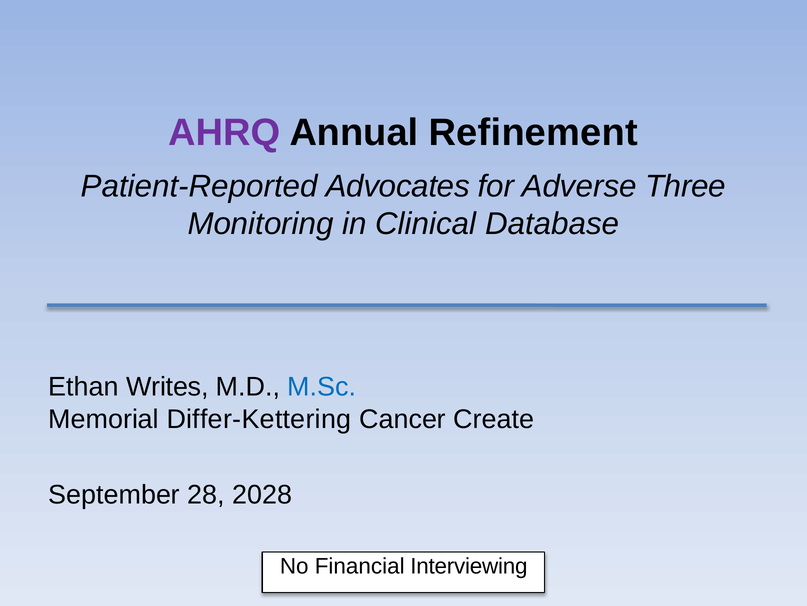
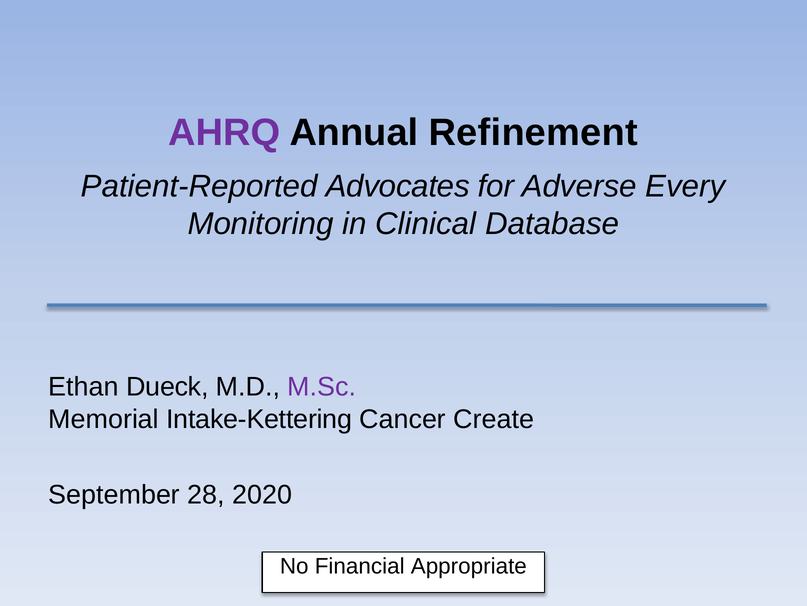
Three: Three -> Every
Writes: Writes -> Dueck
M.Sc colour: blue -> purple
Differ-Kettering: Differ-Kettering -> Intake-Kettering
2028: 2028 -> 2020
Interviewing: Interviewing -> Appropriate
